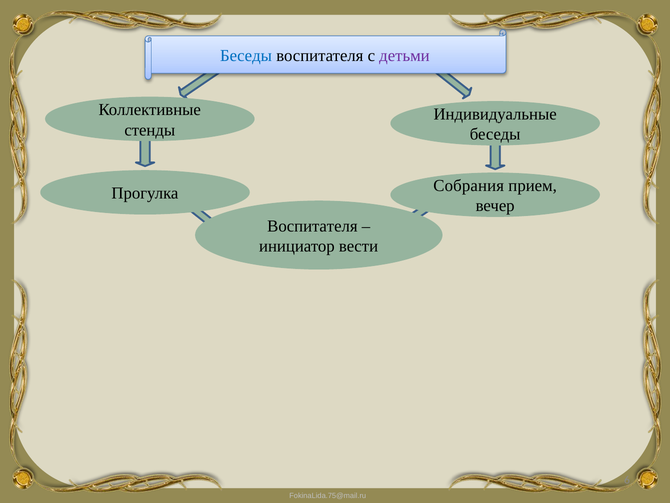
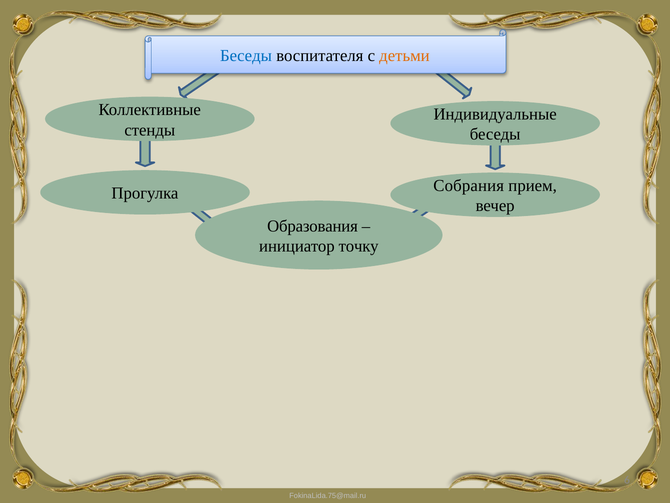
детьми colour: purple -> orange
Воспитателя at (312, 226): Воспитателя -> Образования
вести: вести -> точку
